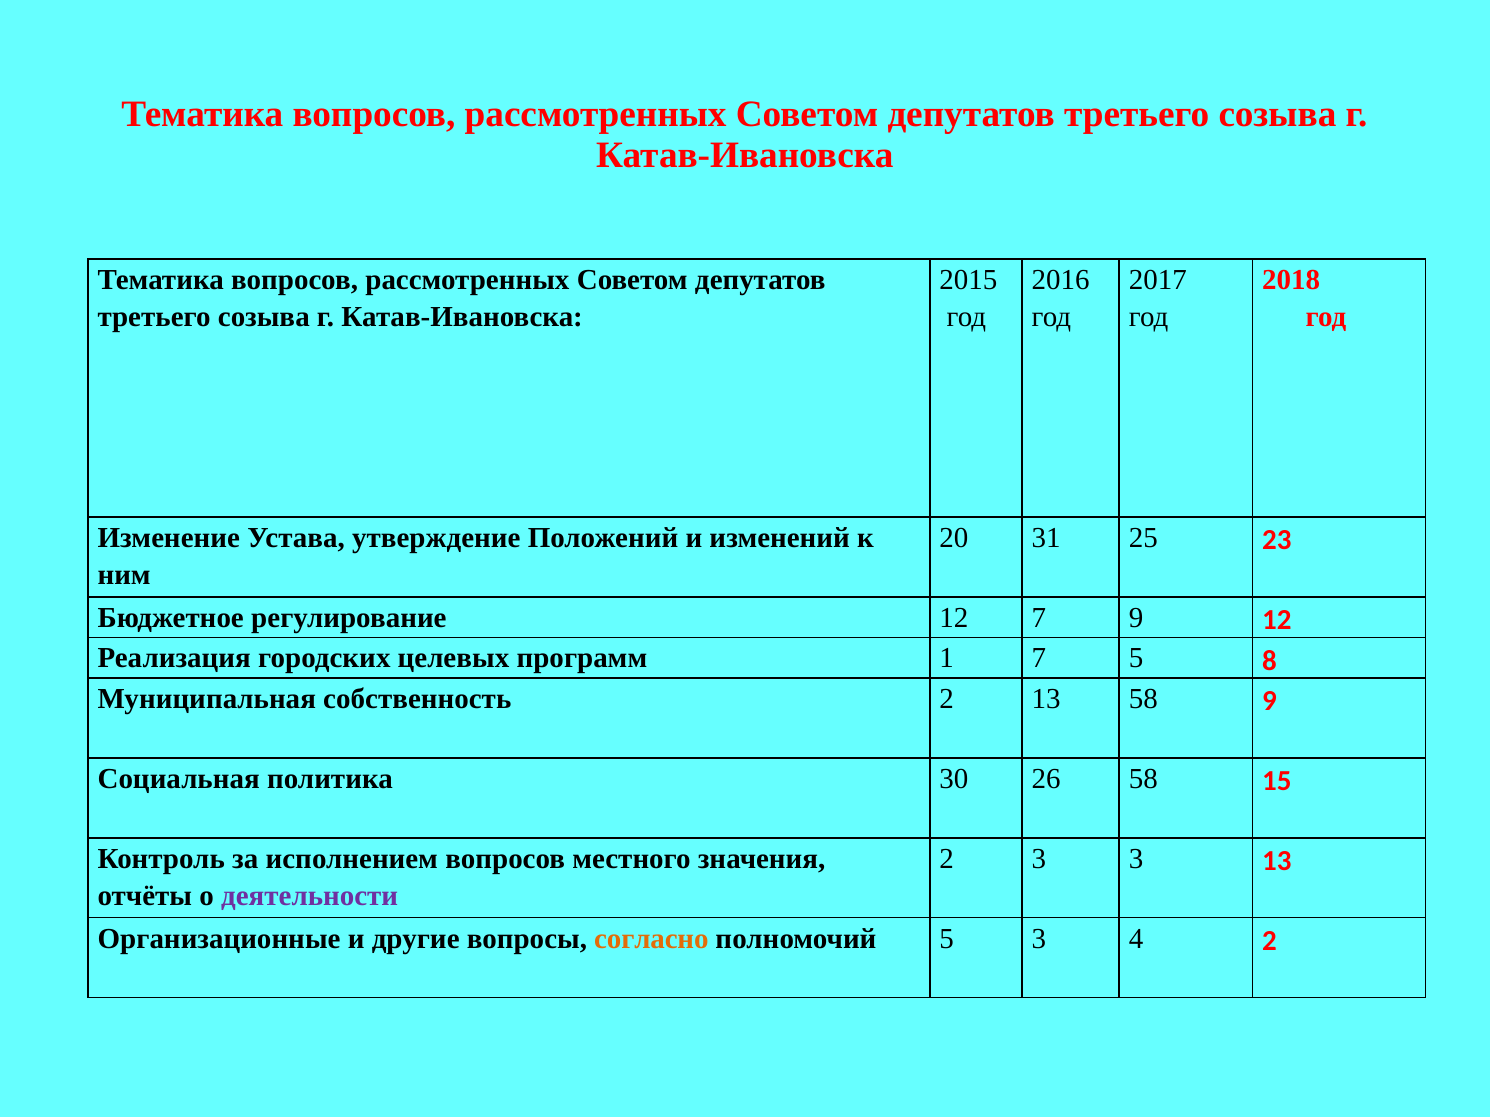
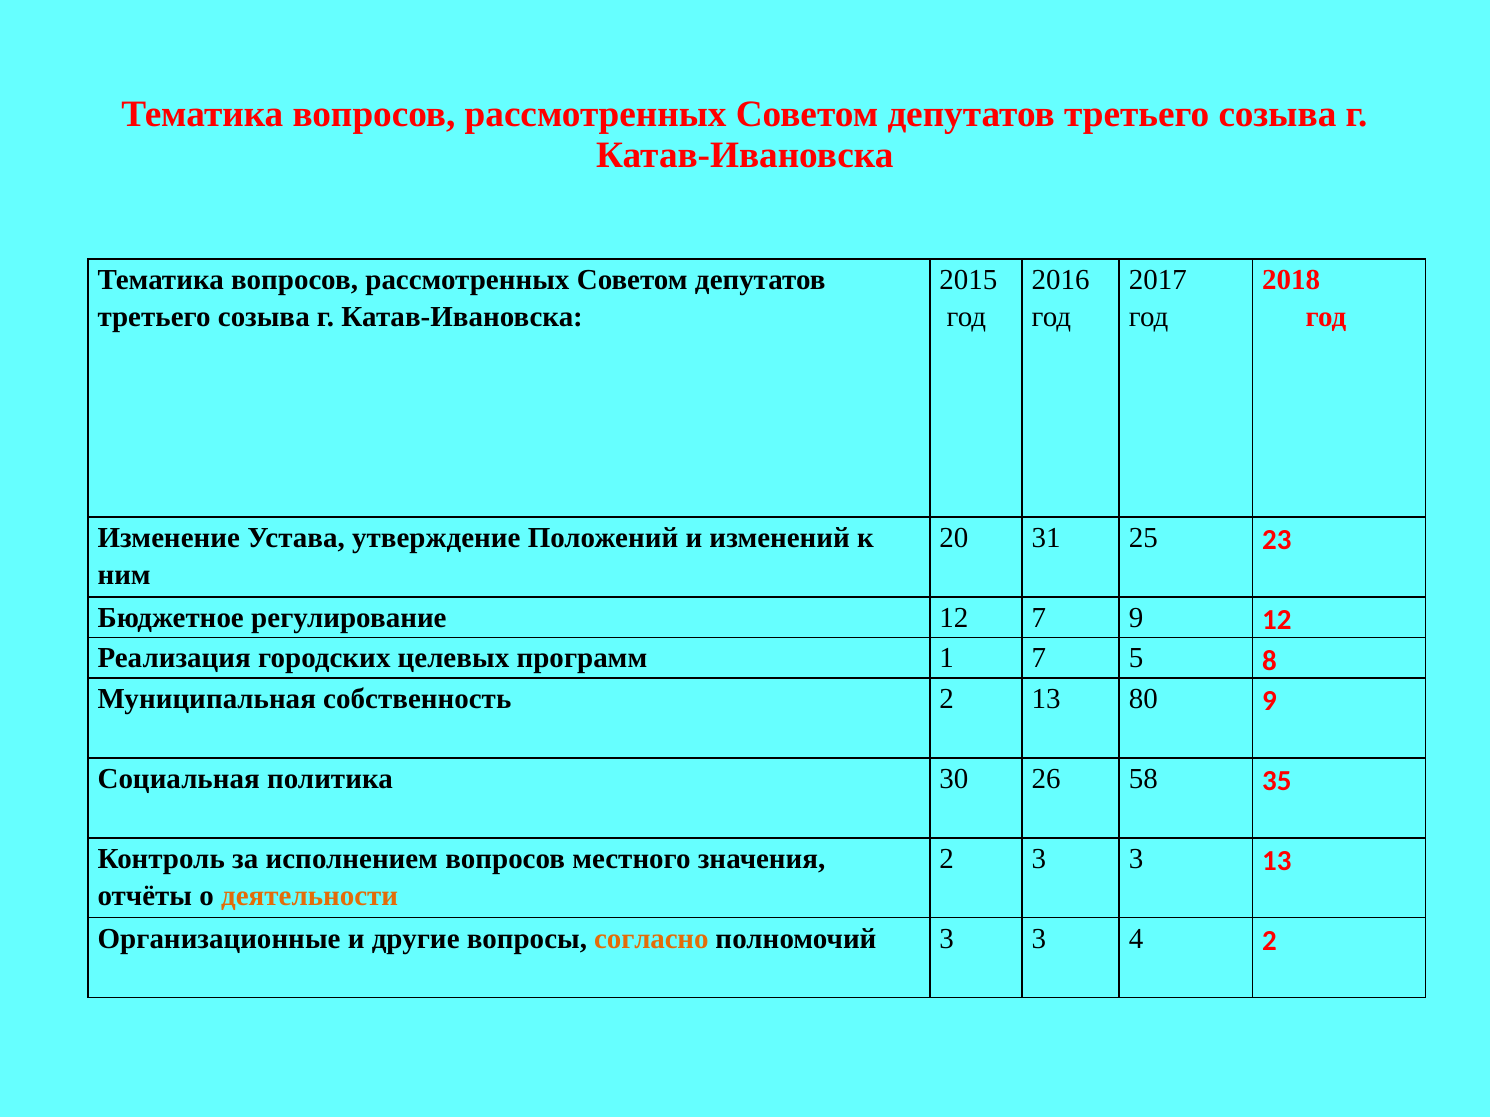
13 58: 58 -> 80
15: 15 -> 35
деятельности colour: purple -> orange
полномочий 5: 5 -> 3
